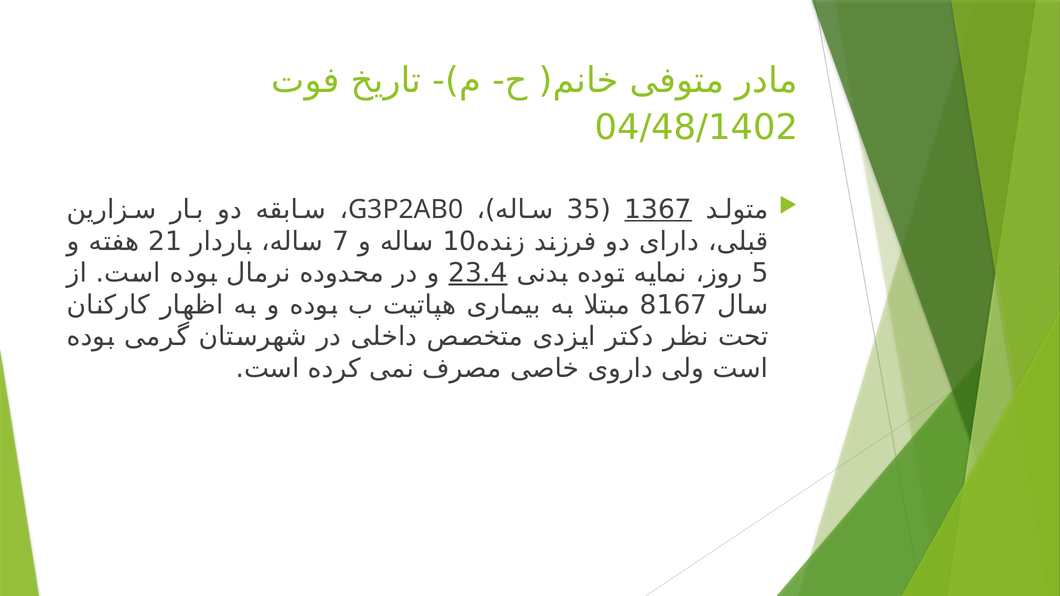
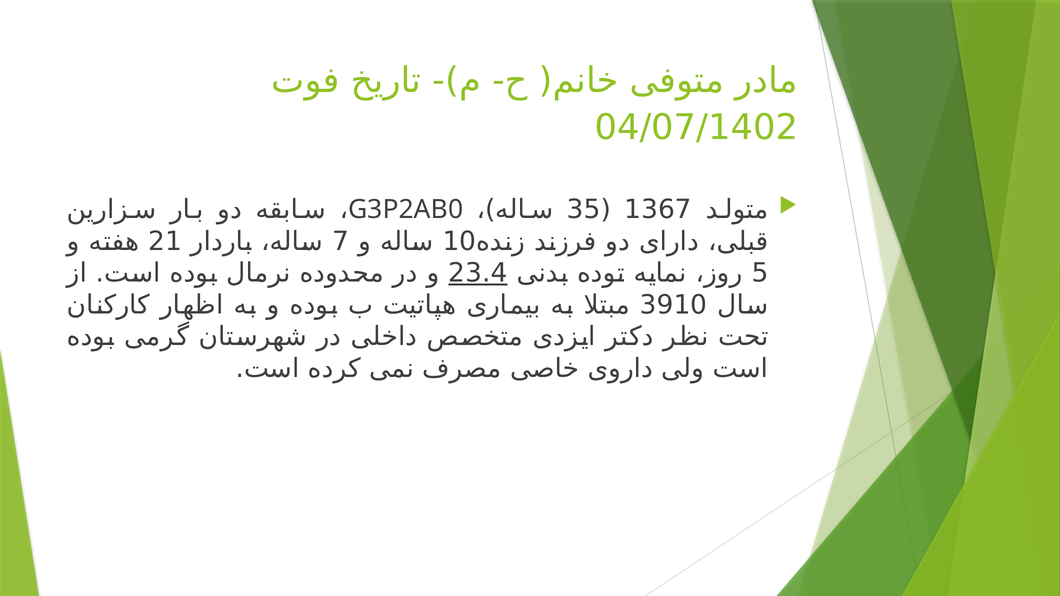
04/48/1402: 04/48/1402 -> 04/07/1402
1367 underline: present -> none
8167: 8167 -> 3910
